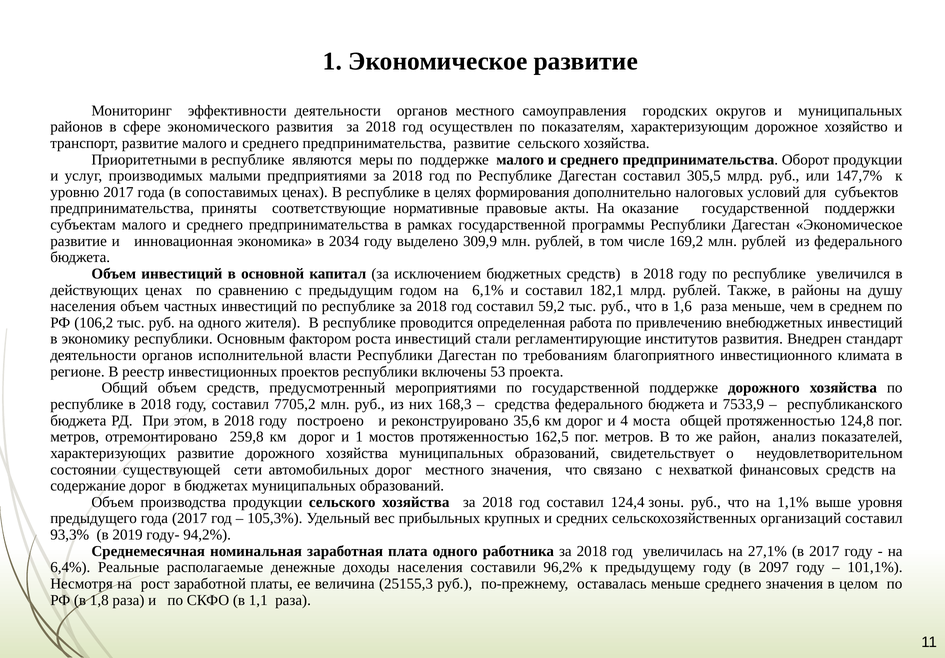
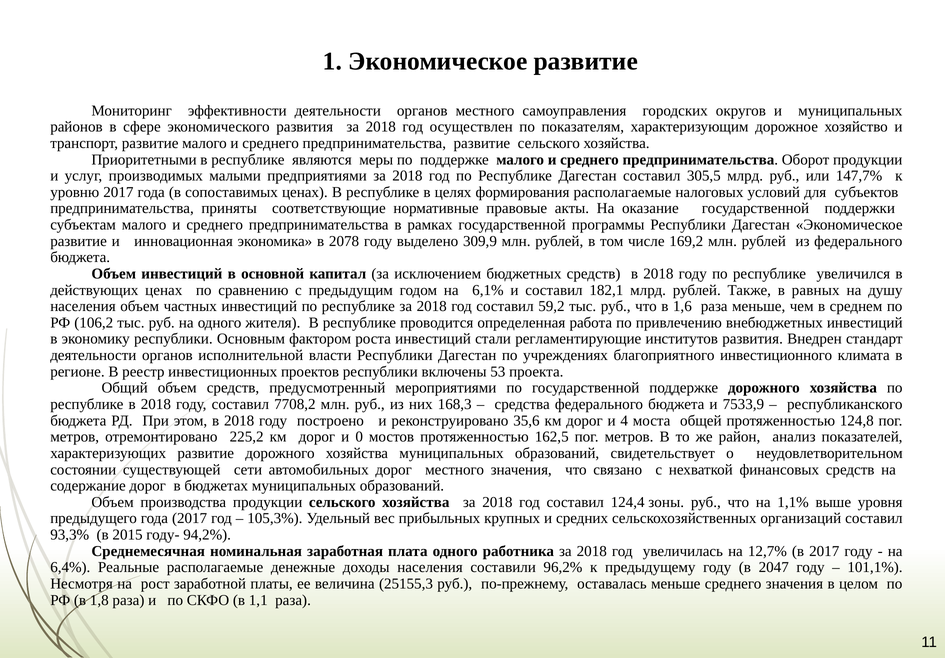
формирования дополнительно: дополнительно -> располагаемые
2034: 2034 -> 2078
районы: районы -> равных
требованиям: требованиям -> учреждениях
7705,2: 7705,2 -> 7708,2
259,8: 259,8 -> 225,2
и 1: 1 -> 0
2019: 2019 -> 2015
27,1%: 27,1% -> 12,7%
2097: 2097 -> 2047
